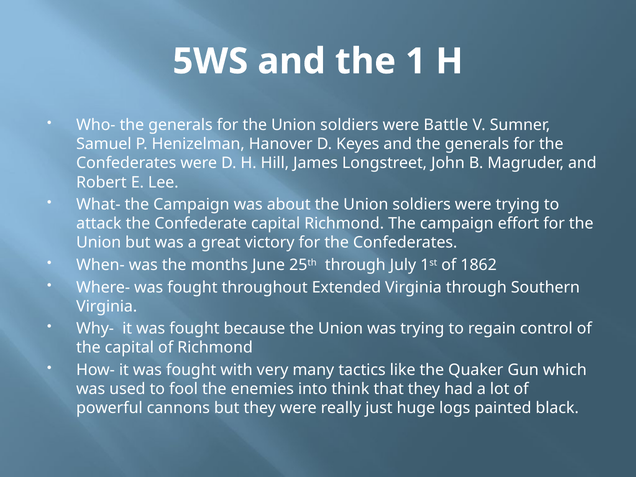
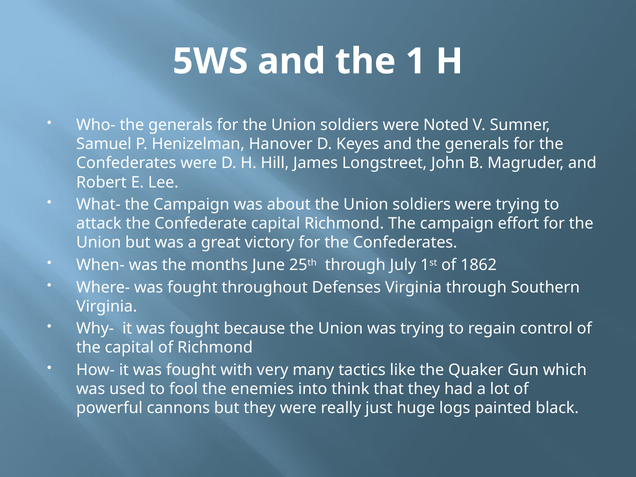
Battle: Battle -> Noted
Extended: Extended -> Defenses
